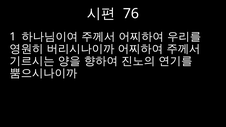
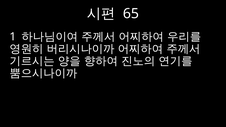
76: 76 -> 65
